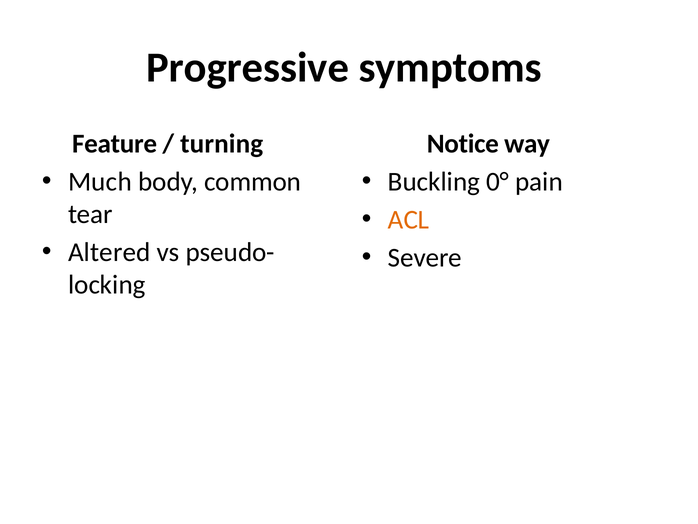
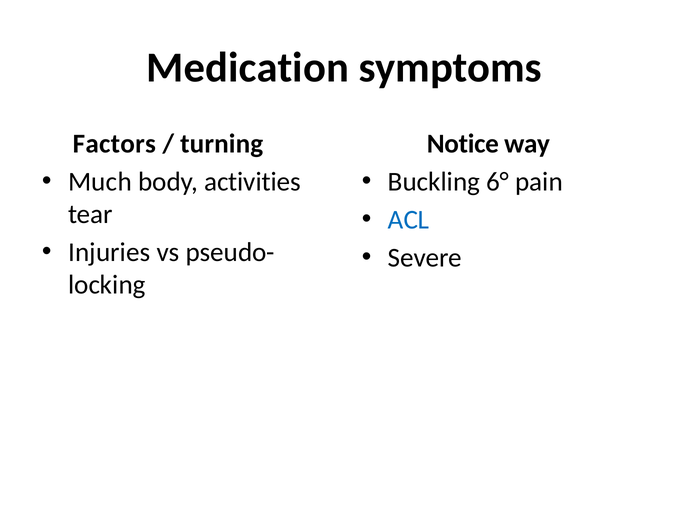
Progressive: Progressive -> Medication
Feature: Feature -> Factors
common: common -> activities
0°: 0° -> 6°
ACL colour: orange -> blue
Altered: Altered -> Injuries
